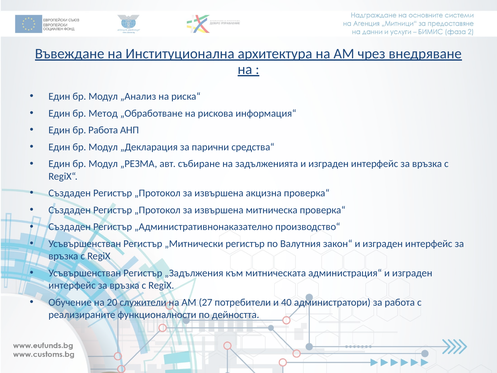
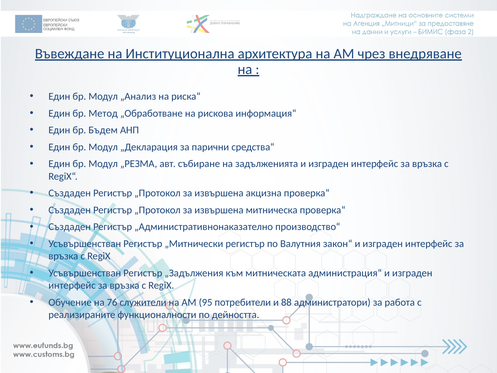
бр Работа: Работа -> Бъдем
20: 20 -> 76
27: 27 -> 95
40: 40 -> 88
